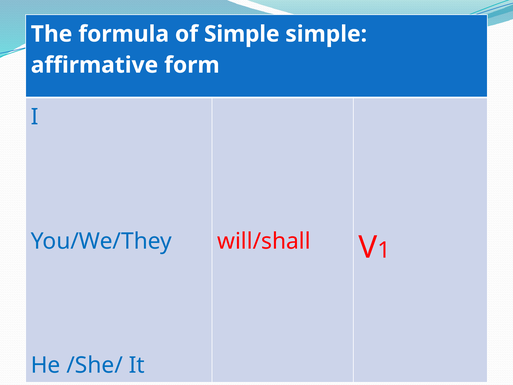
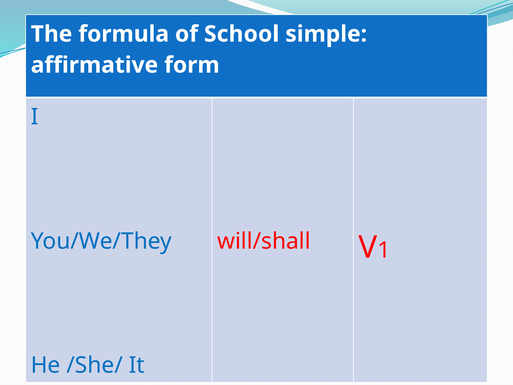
of Simple: Simple -> School
